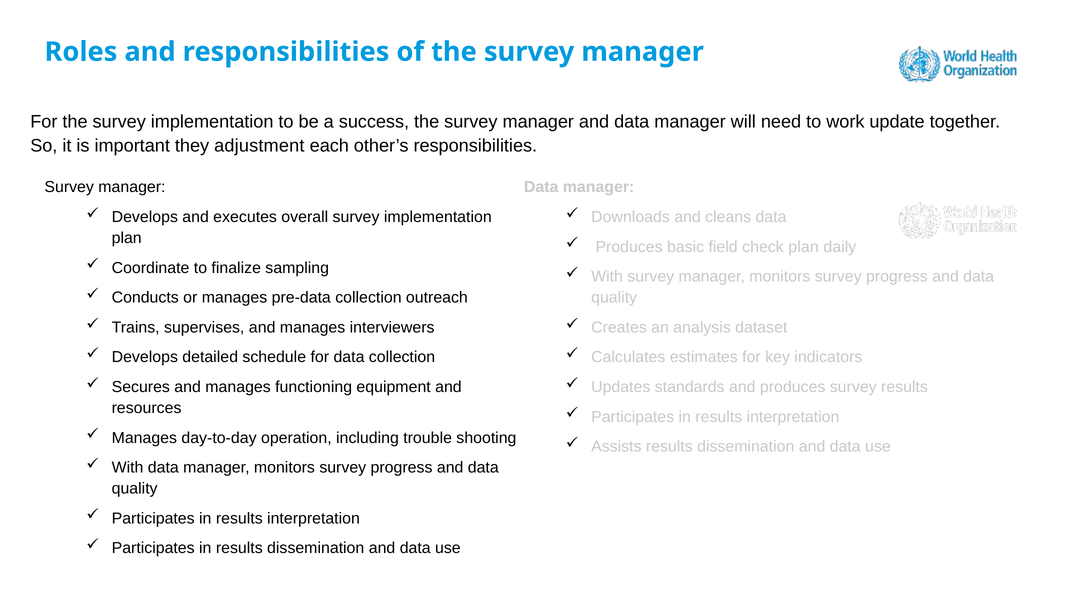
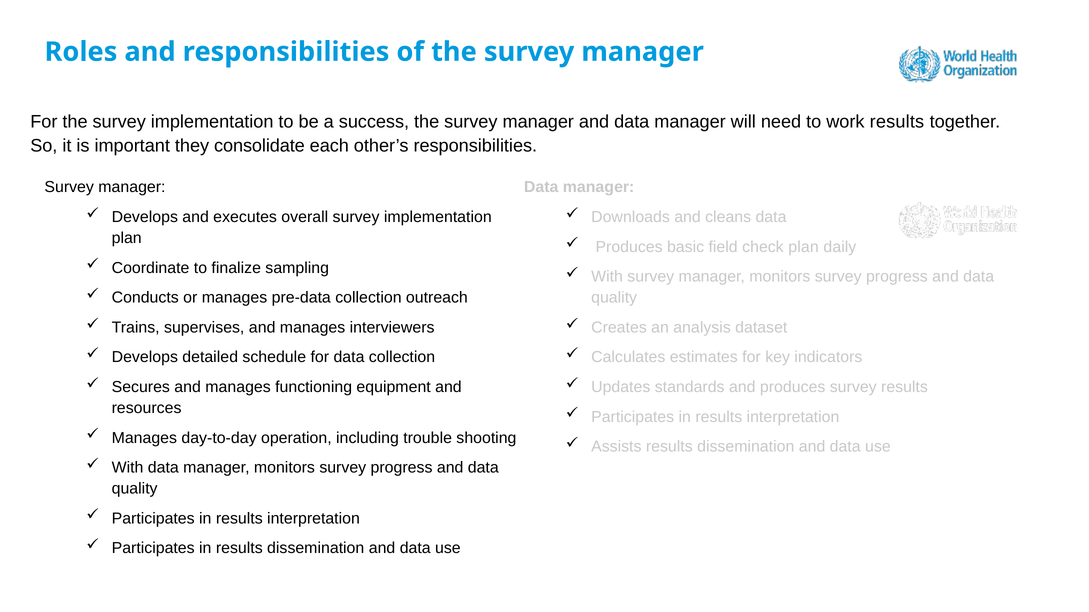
work update: update -> results
adjustment: adjustment -> consolidate
